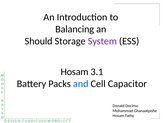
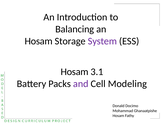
Should at (39, 41): Should -> Hosam
and colour: blue -> purple
Capacitor: Capacitor -> Modeling
